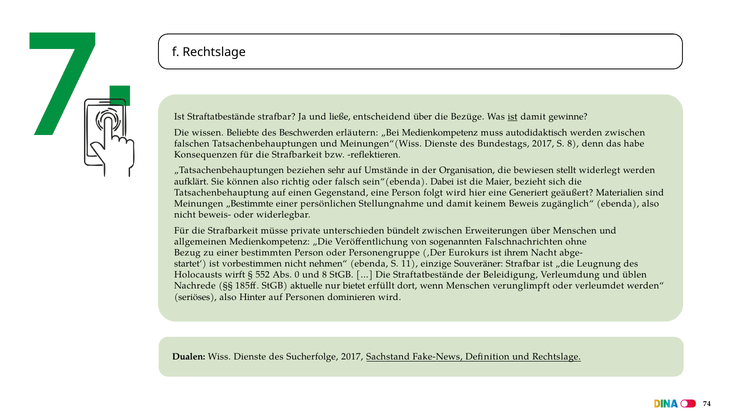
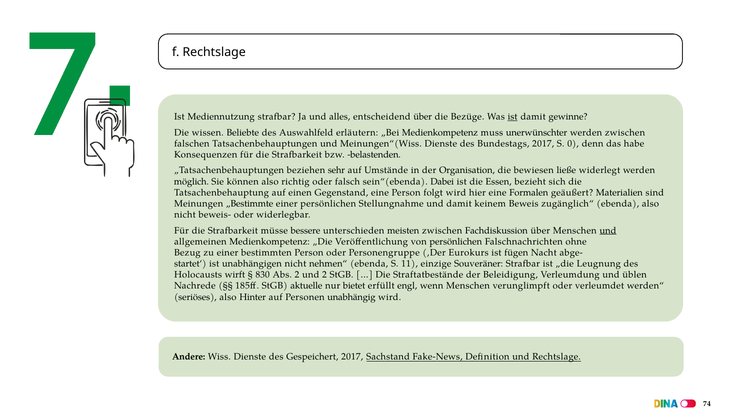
Ist Straftatbestände: Straftatbestände -> Mediennutzung
ließe: ließe -> alles
Beschwerden: Beschwerden -> Auswahlfeld
autodidaktisch: autodidaktisch -> unerwünschter
S 8: 8 -> 0
reflektieren: reflektieren -> belastenden
stellt: stellt -> ließe
aufklärt: aufklärt -> möglich
Maier: Maier -> Essen
Generiert: Generiert -> Formalen
private: private -> bessere
bündelt: bündelt -> meisten
Erweiterungen: Erweiterungen -> Fachdiskussion
und at (608, 231) underline: none -> present
von sogenannten: sogenannten -> persönlichen
ihrem: ihrem -> fügen
vorbestimmen: vorbestimmen -> unabhängigen
552: 552 -> 830
Abs 0: 0 -> 2
und 8: 8 -> 2
dort: dort -> engl
dominieren: dominieren -> unabhängig
Dualen: Dualen -> Andere
Sucherfolge: Sucherfolge -> Gespeichert
